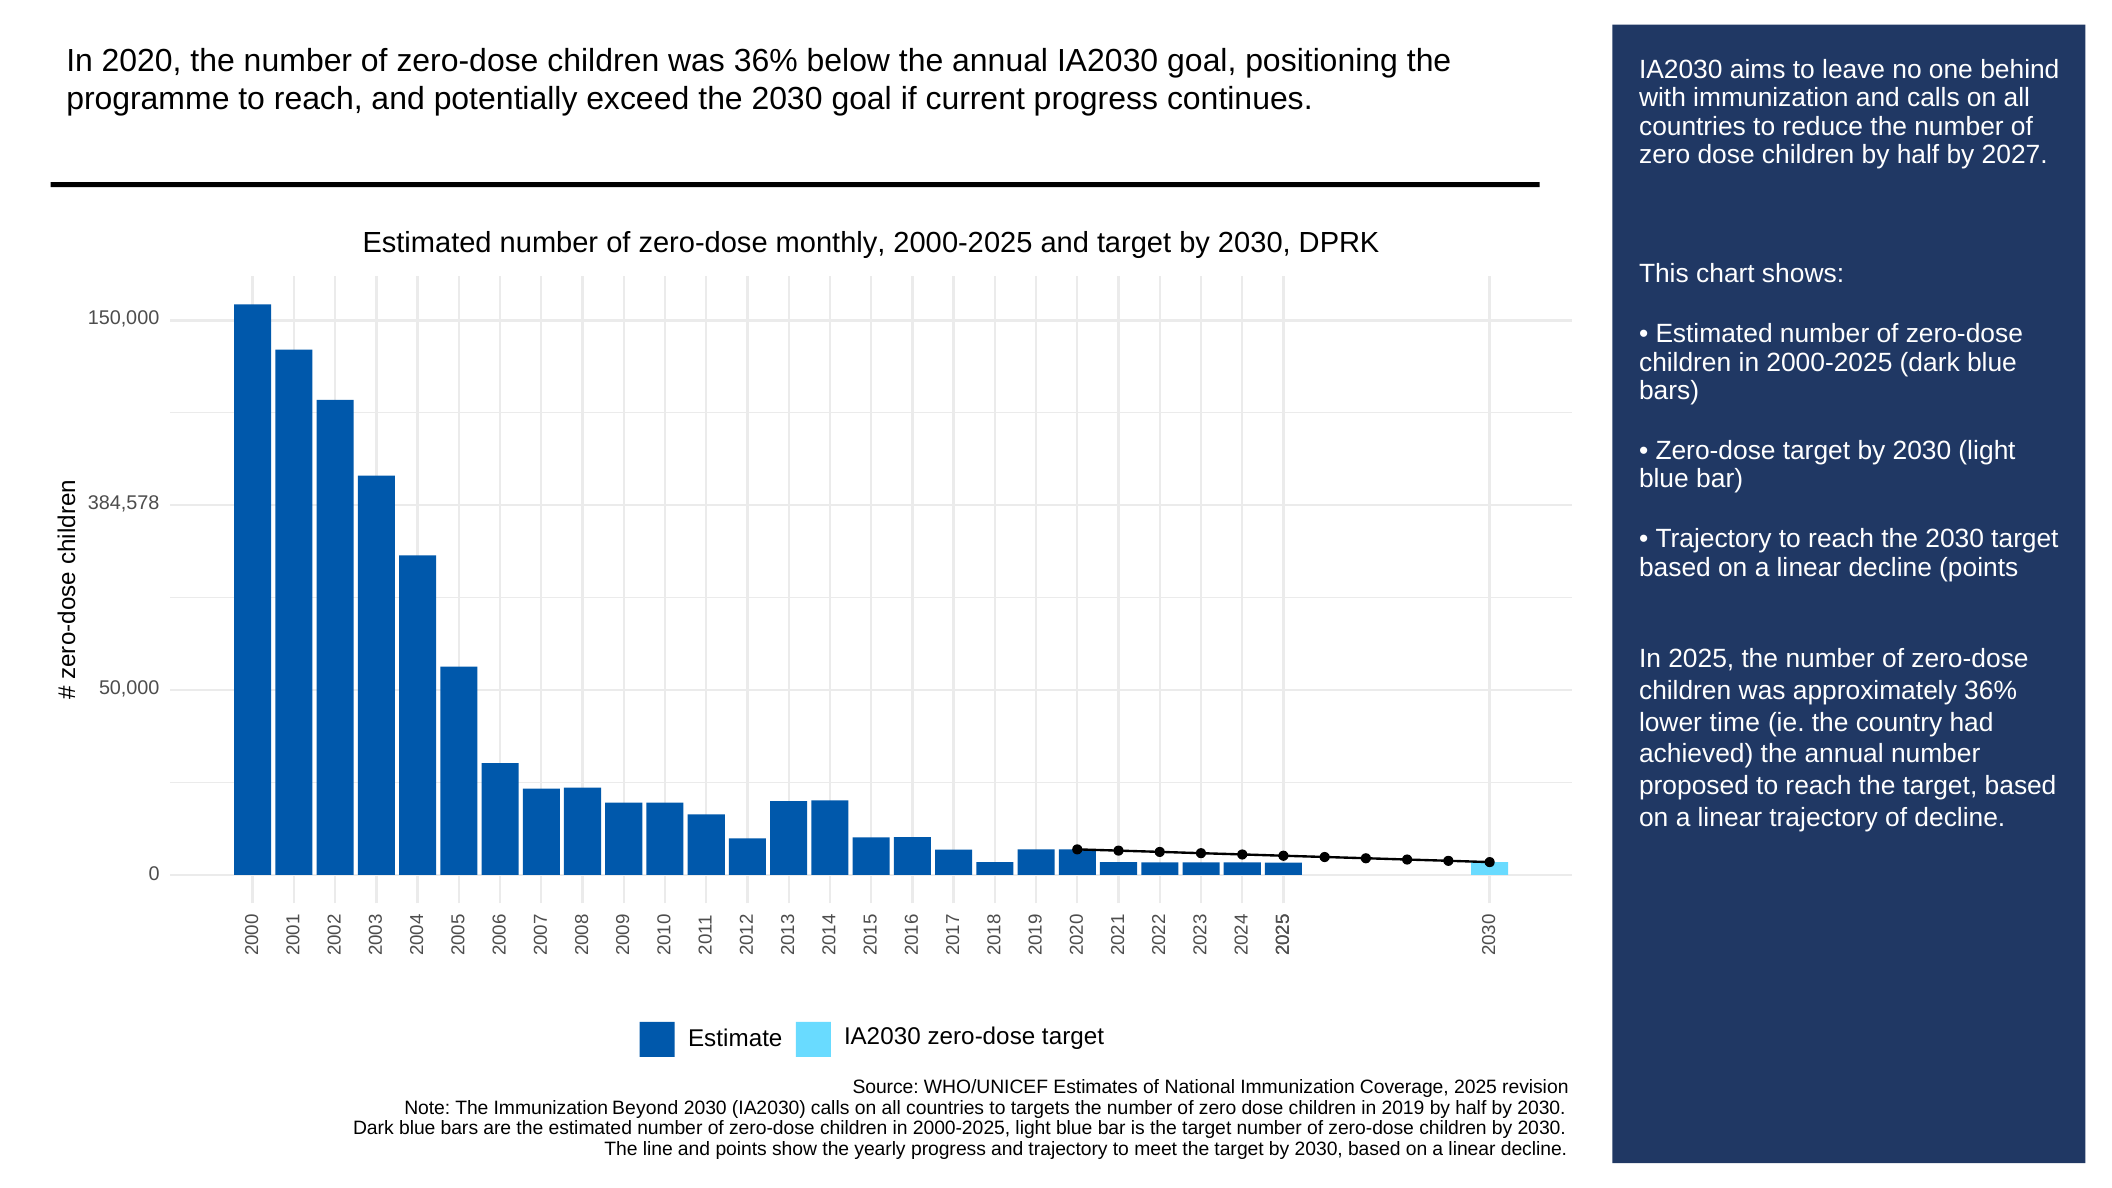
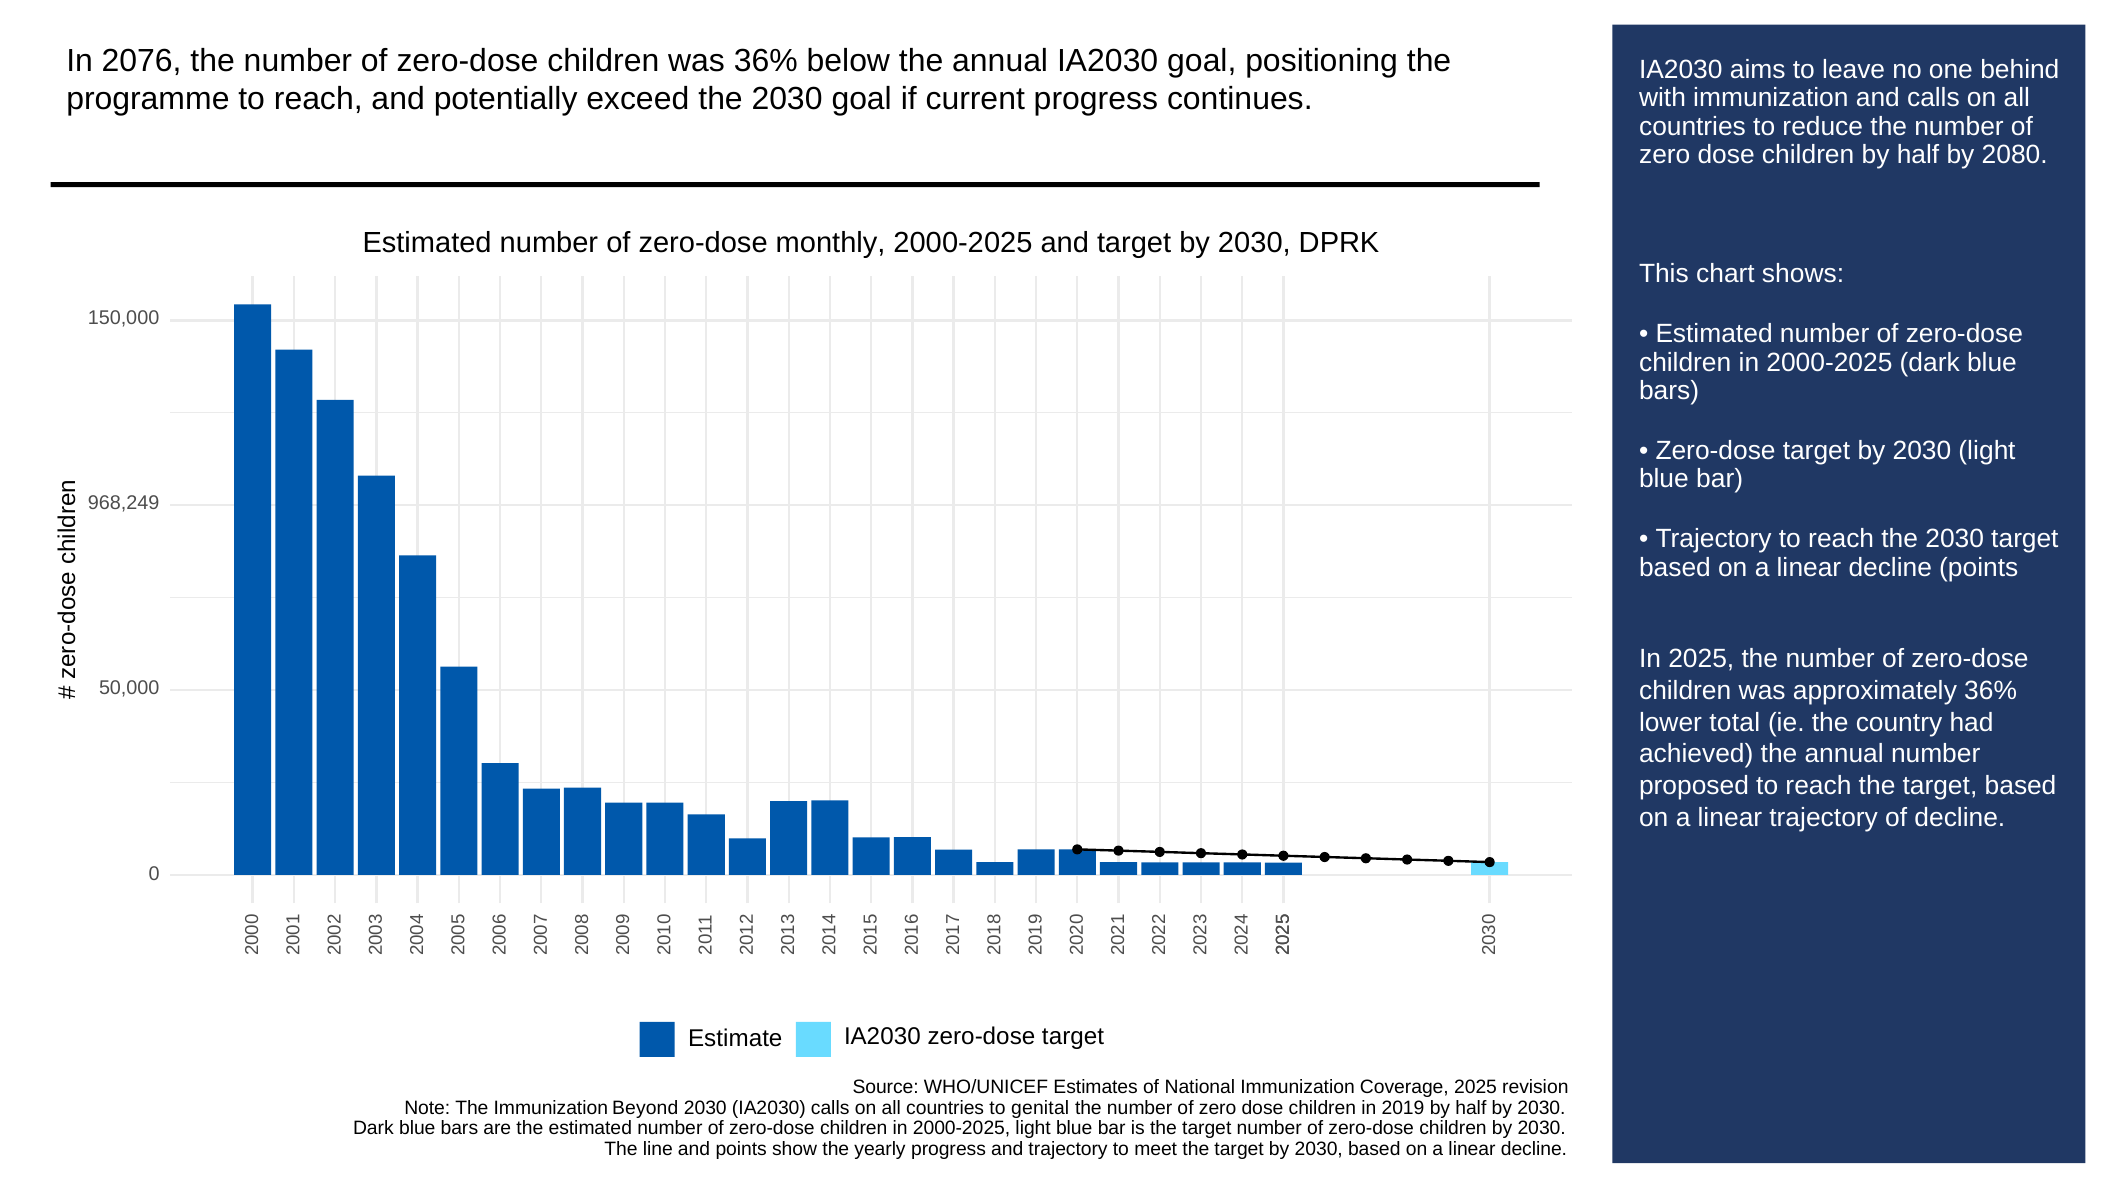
2020: 2020 -> 2076
2027: 2027 -> 2080
384,578: 384,578 -> 968,249
time: time -> total
targets: targets -> genital
